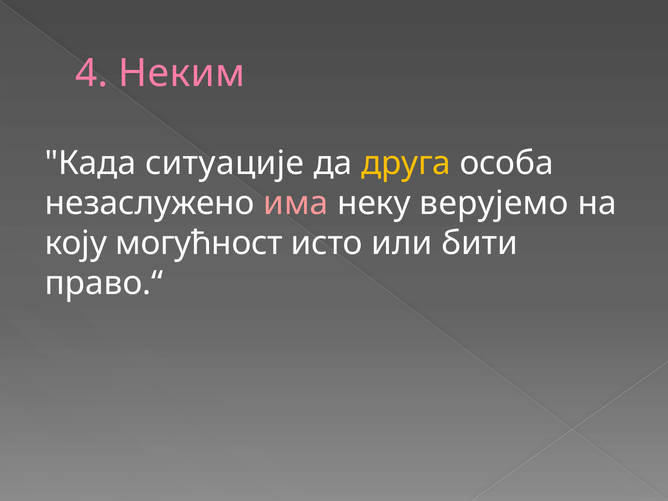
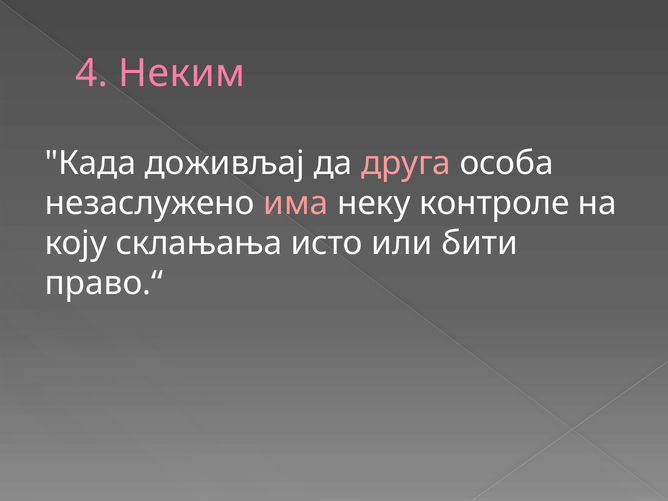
ситуације: ситуације -> доживљај
друга colour: yellow -> pink
верујемо: верујемо -> контроле
могућност: могућност -> склањања
